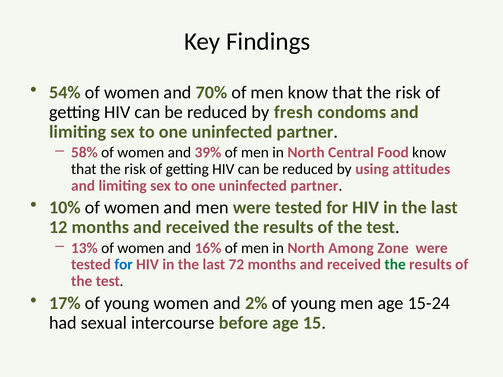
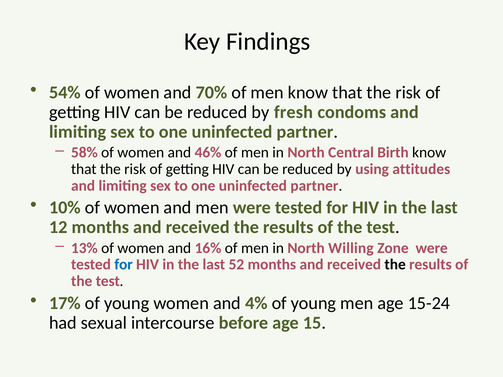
39%: 39% -> 46%
Food: Food -> Birth
Among: Among -> Willing
72: 72 -> 52
the at (395, 265) colour: green -> black
2%: 2% -> 4%
